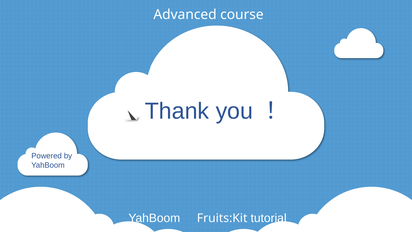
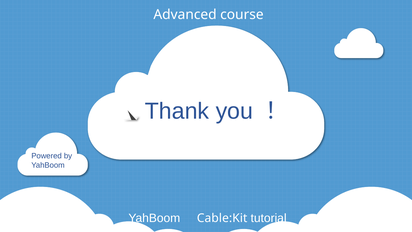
Fruits:Kit: Fruits:Kit -> Cable:Kit
